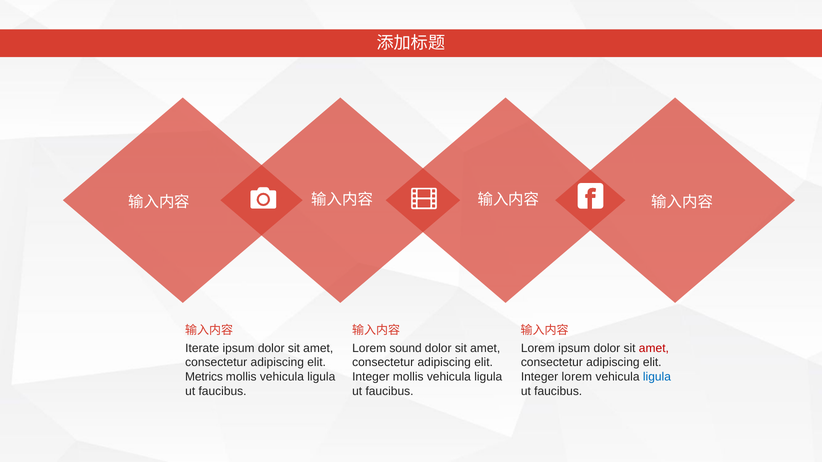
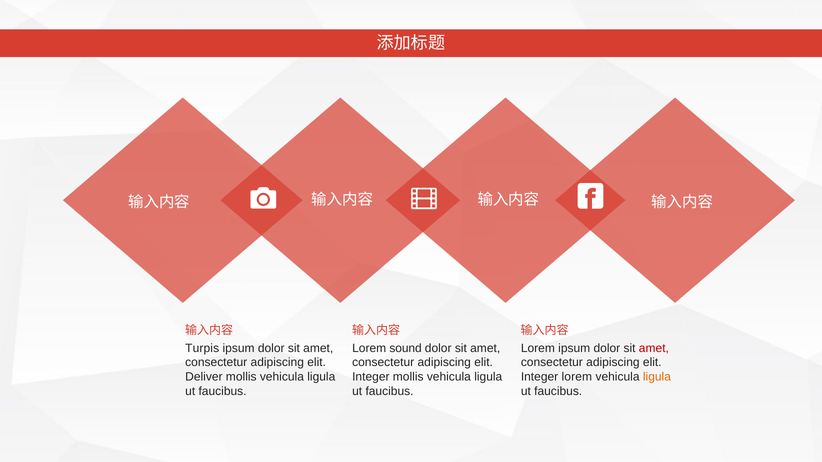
Iterate: Iterate -> Turpis
Metrics: Metrics -> Deliver
ligula at (657, 377) colour: blue -> orange
